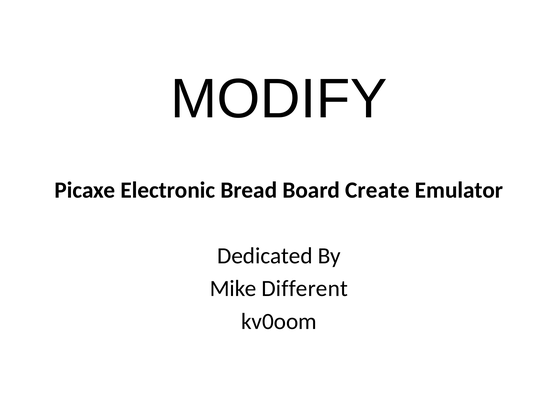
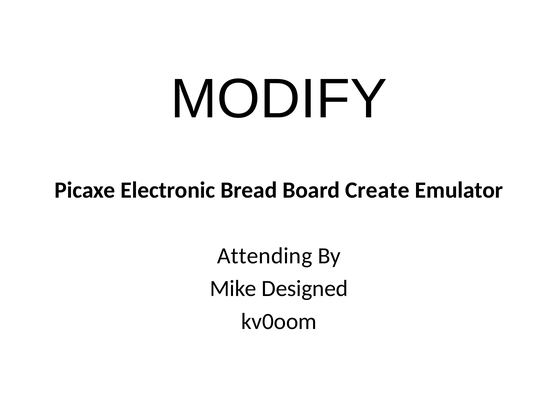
Dedicated: Dedicated -> Attending
Different: Different -> Designed
